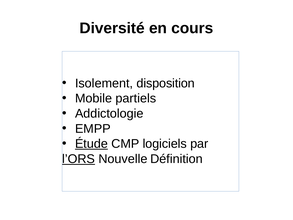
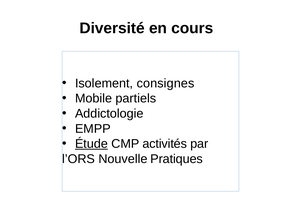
disposition: disposition -> consignes
logiciels: logiciels -> activités
l’ORS underline: present -> none
Définition: Définition -> Pratiques
